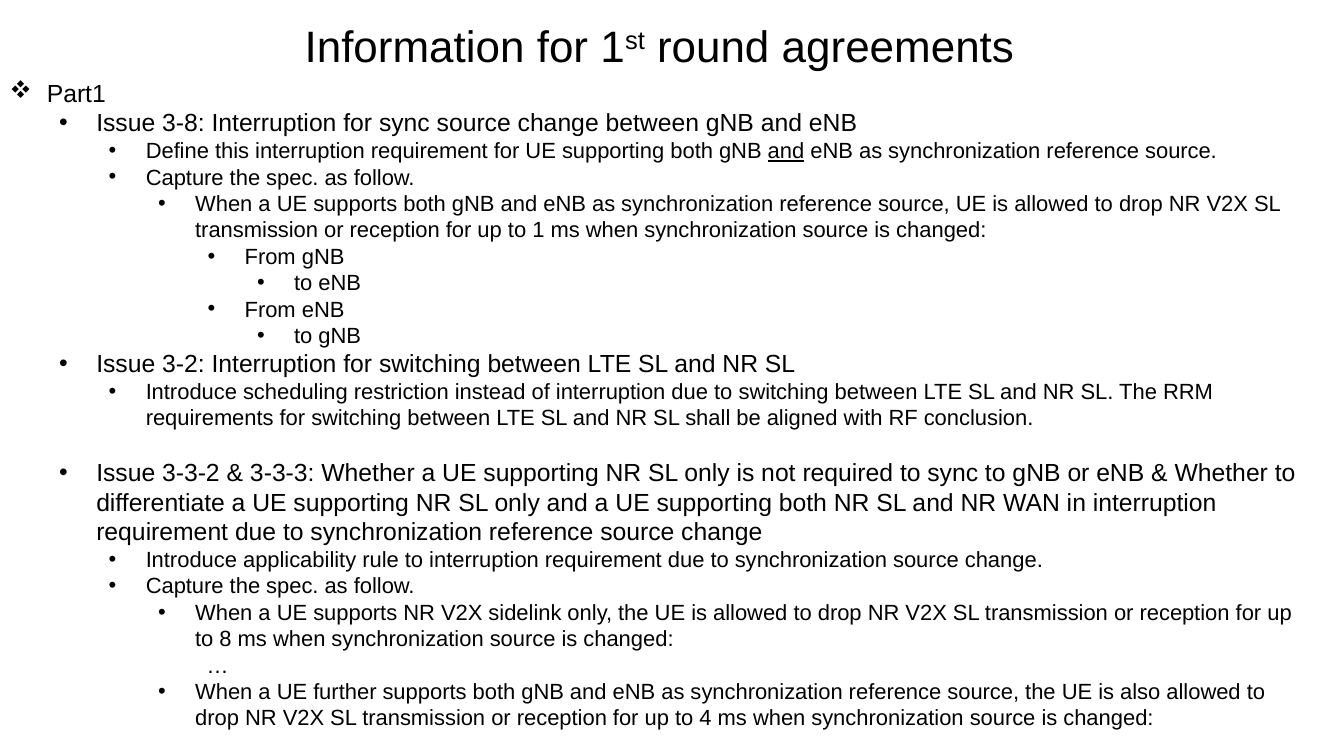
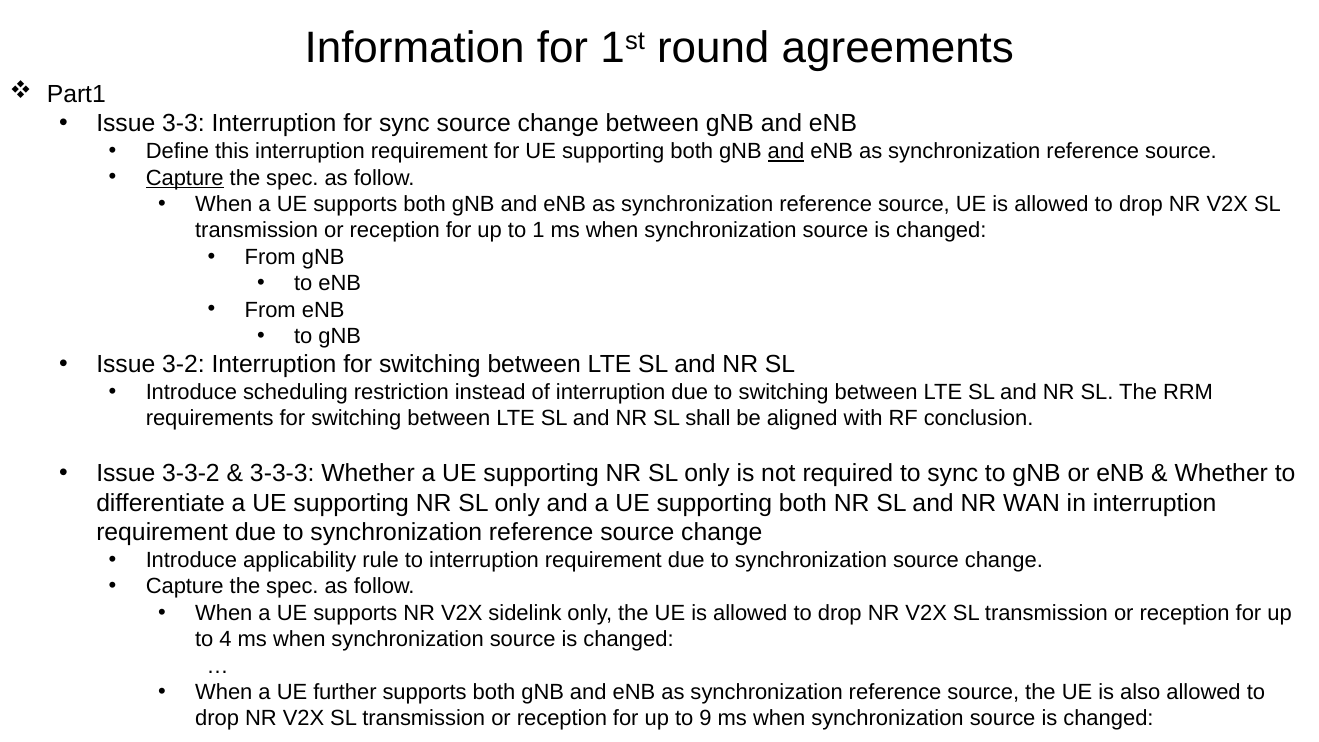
3-8: 3-8 -> 3-3
Capture at (185, 178) underline: none -> present
8: 8 -> 4
4: 4 -> 9
